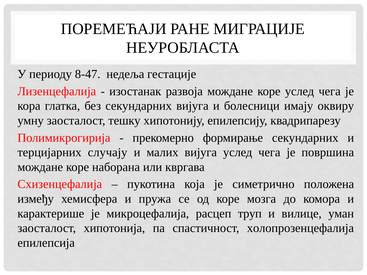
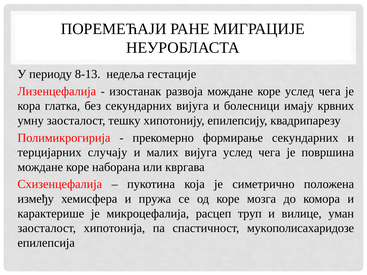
8-47: 8-47 -> 8-13
оквиру: оквиру -> крвних
холопрозенцефалија: холопрозенцефалија -> мукополисахаридозе
